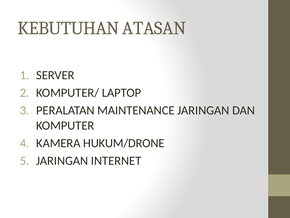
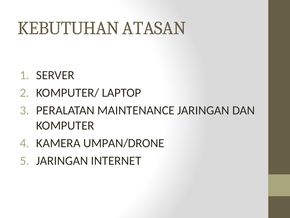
HUKUM/DRONE: HUKUM/DRONE -> UMPAN/DRONE
